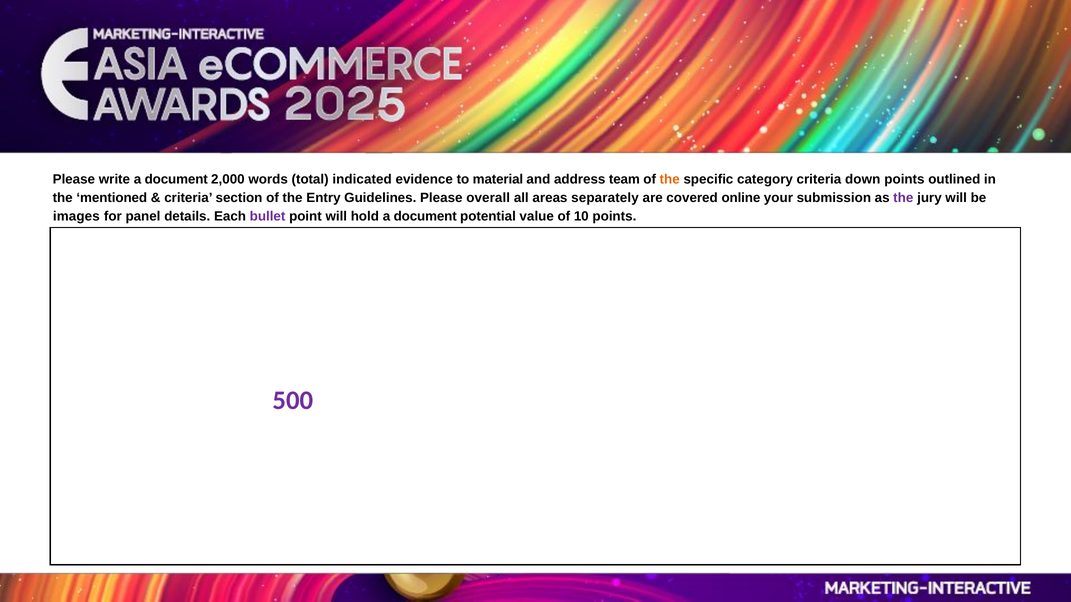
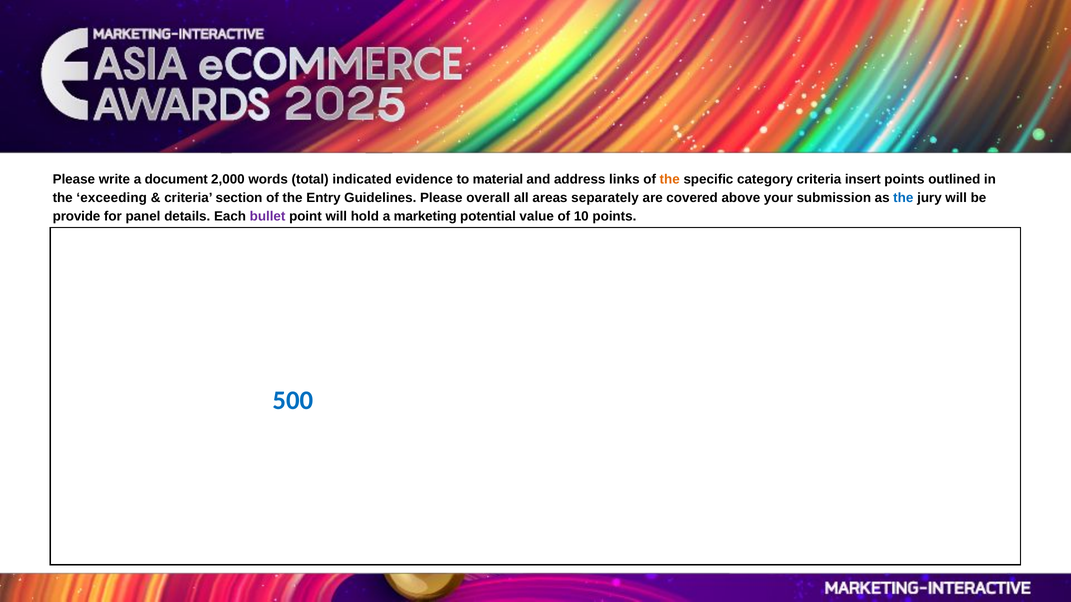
team: team -> links
down: down -> insert
mentioned: mentioned -> exceeding
online: online -> above
the at (903, 198) colour: purple -> blue
images: images -> provide
hold a document: document -> marketing
500 colour: purple -> blue
